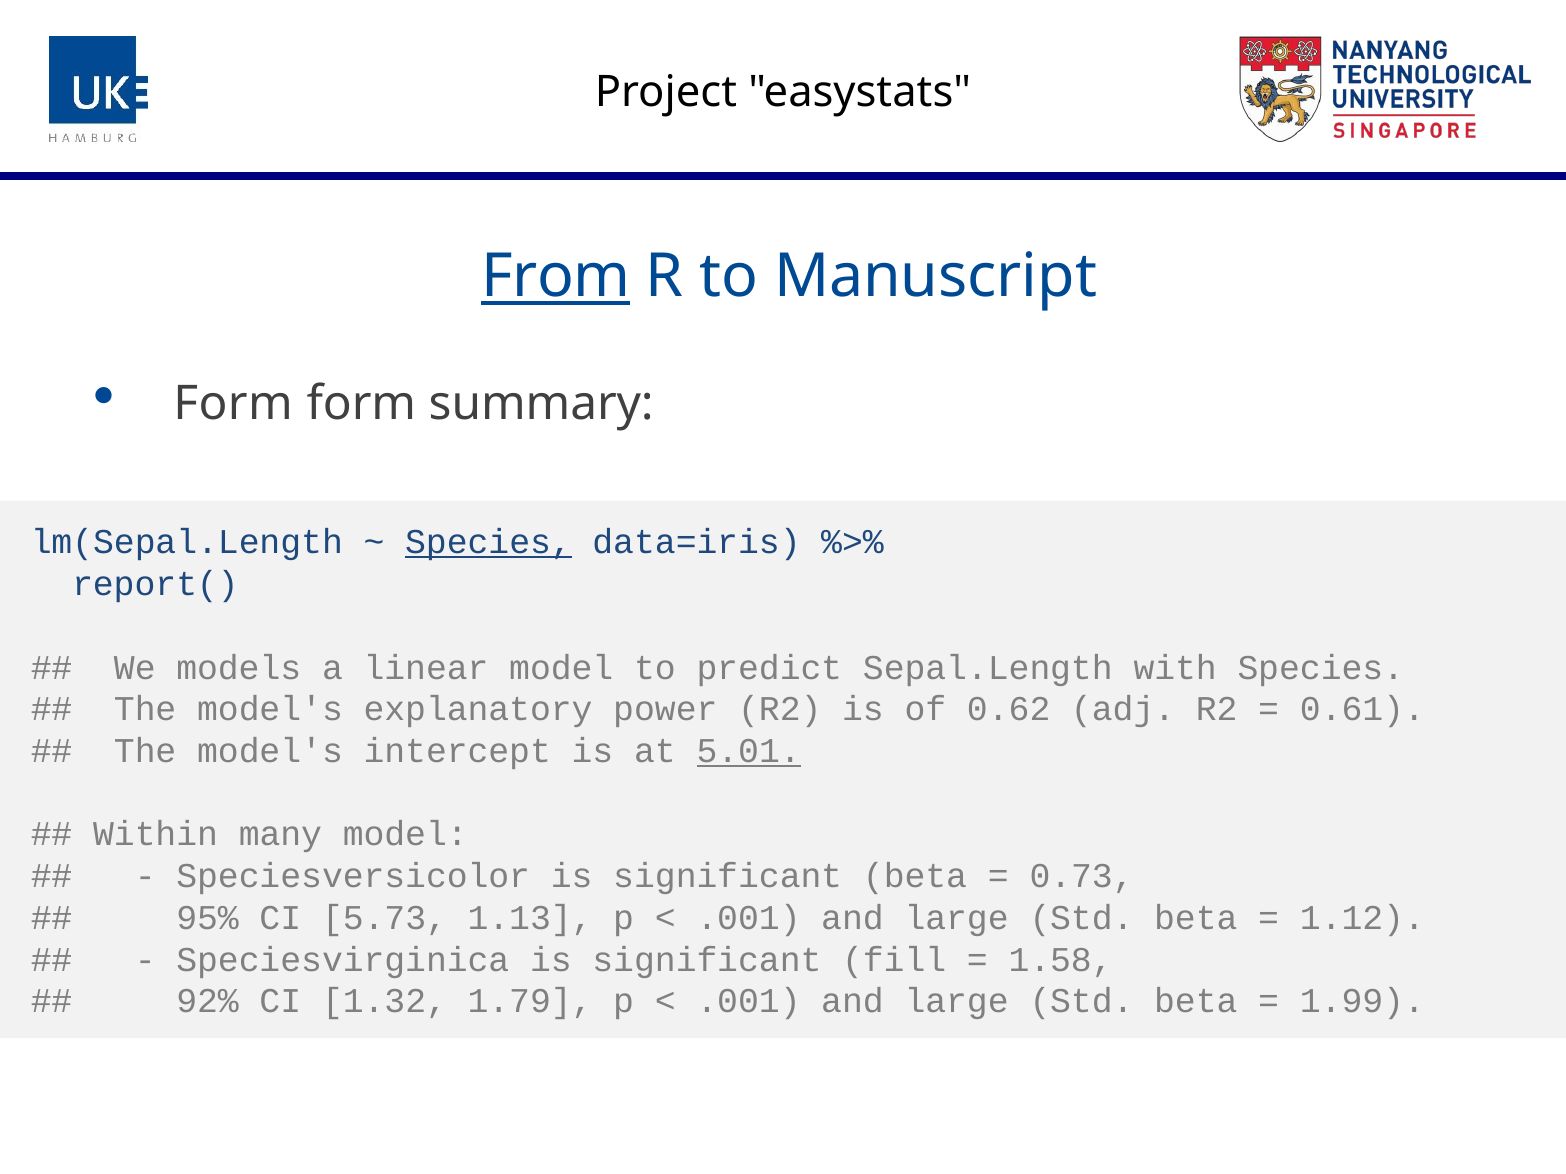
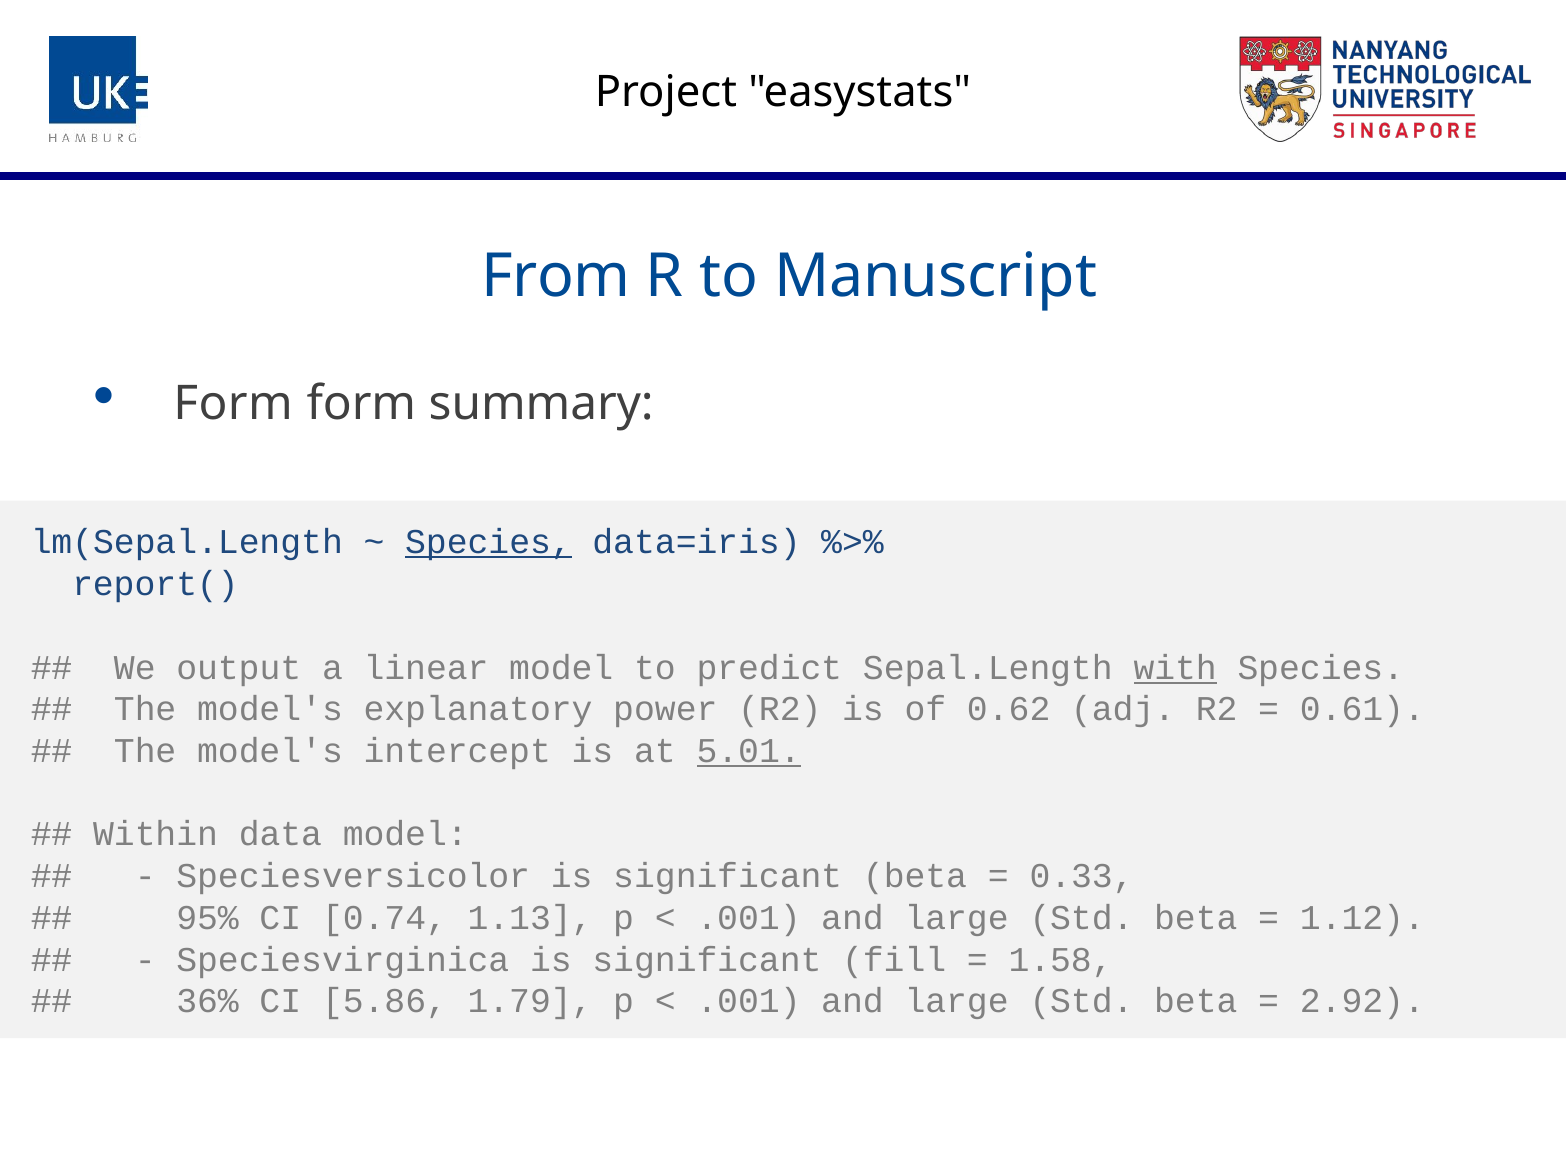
From underline: present -> none
models: models -> output
with underline: none -> present
many: many -> data
0.73: 0.73 -> 0.33
5.73: 5.73 -> 0.74
92%: 92% -> 36%
1.32: 1.32 -> 5.86
1.99: 1.99 -> 2.92
